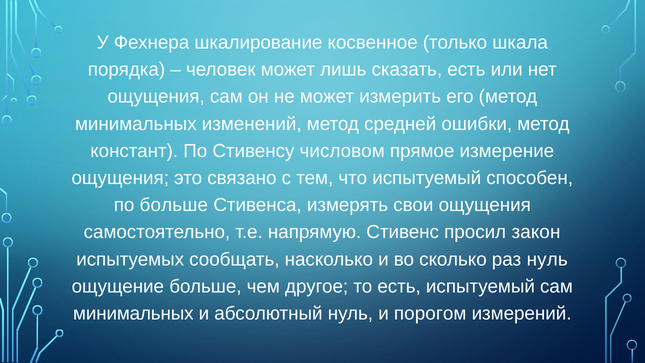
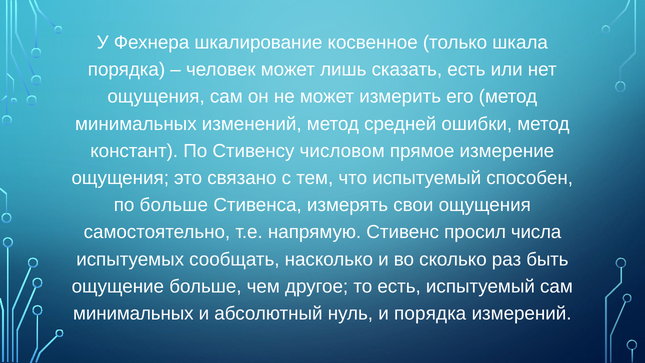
закон: закон -> числа
раз нуль: нуль -> быть
и порогом: порогом -> порядка
